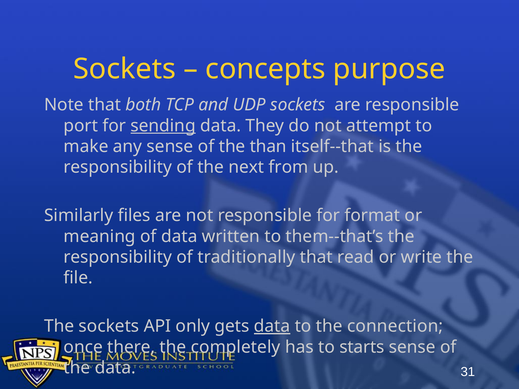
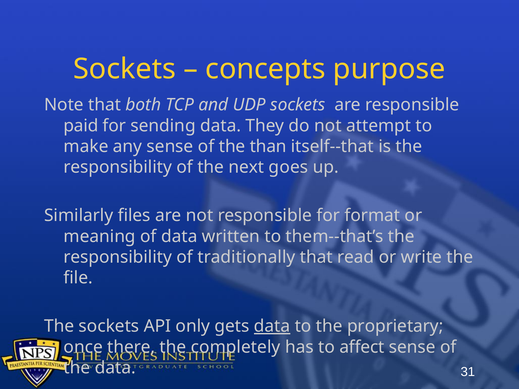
port: port -> paid
sending underline: present -> none
from: from -> goes
connection: connection -> proprietary
starts: starts -> affect
